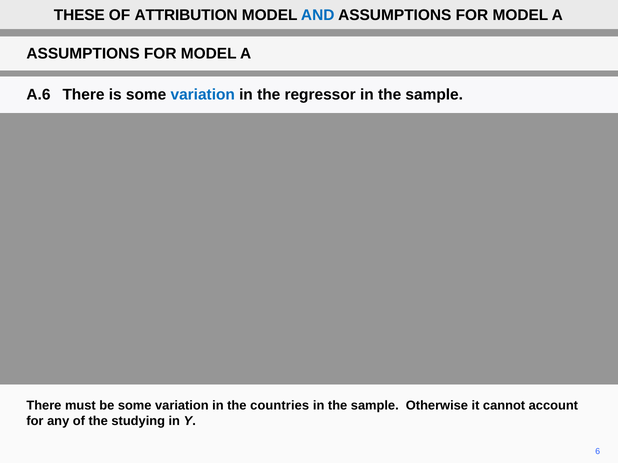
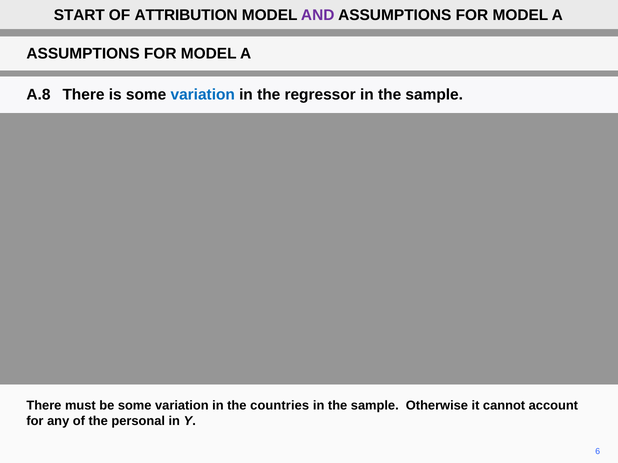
THESE: THESE -> START
AND colour: blue -> purple
A.6: A.6 -> A.8
studying: studying -> personal
